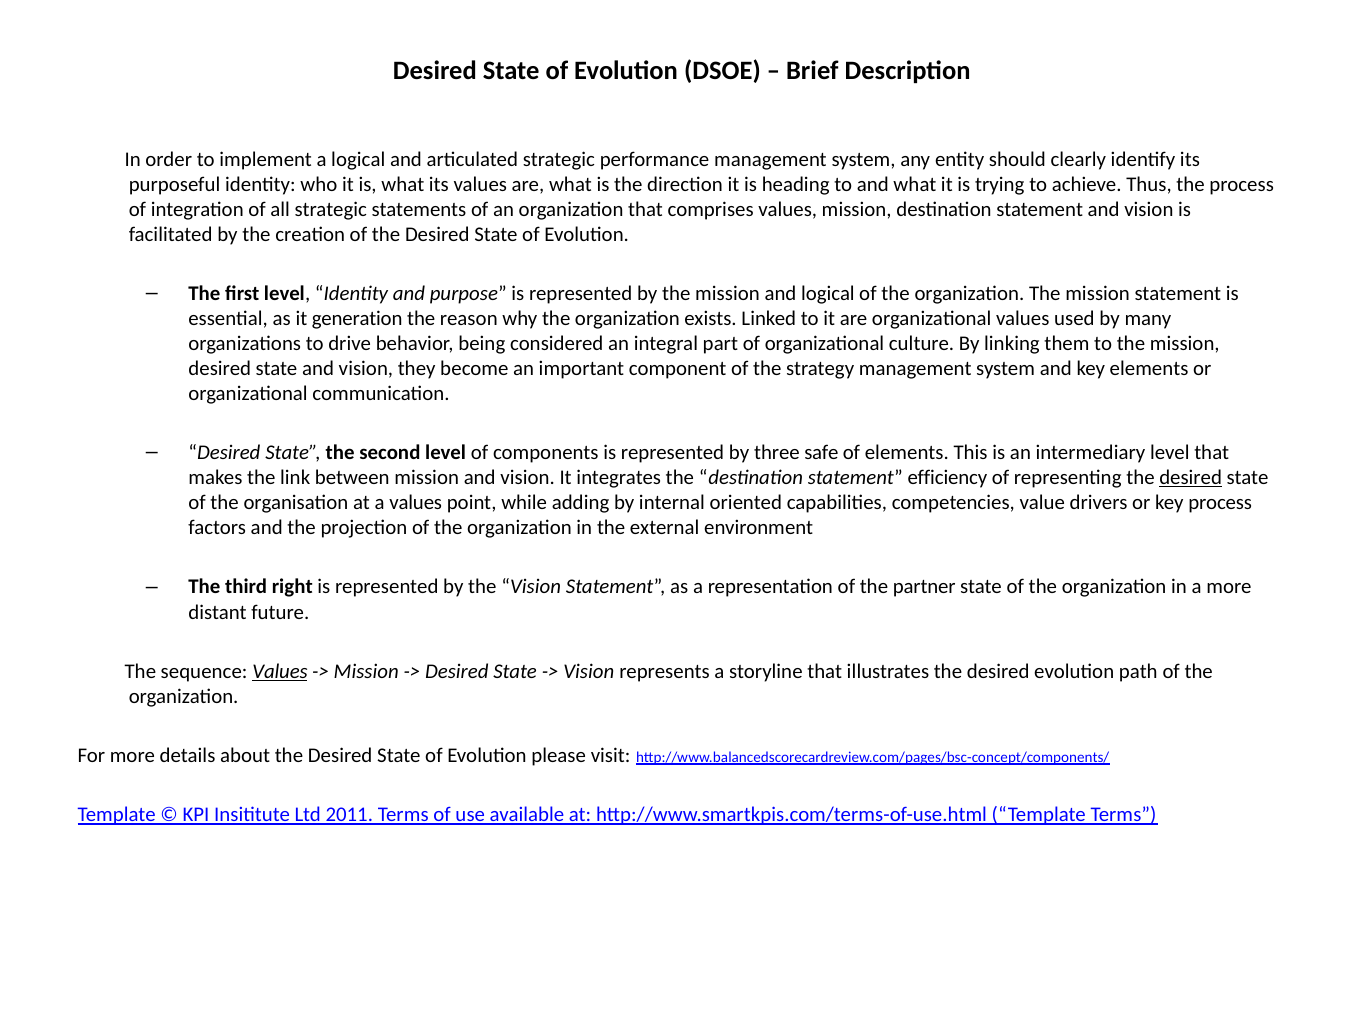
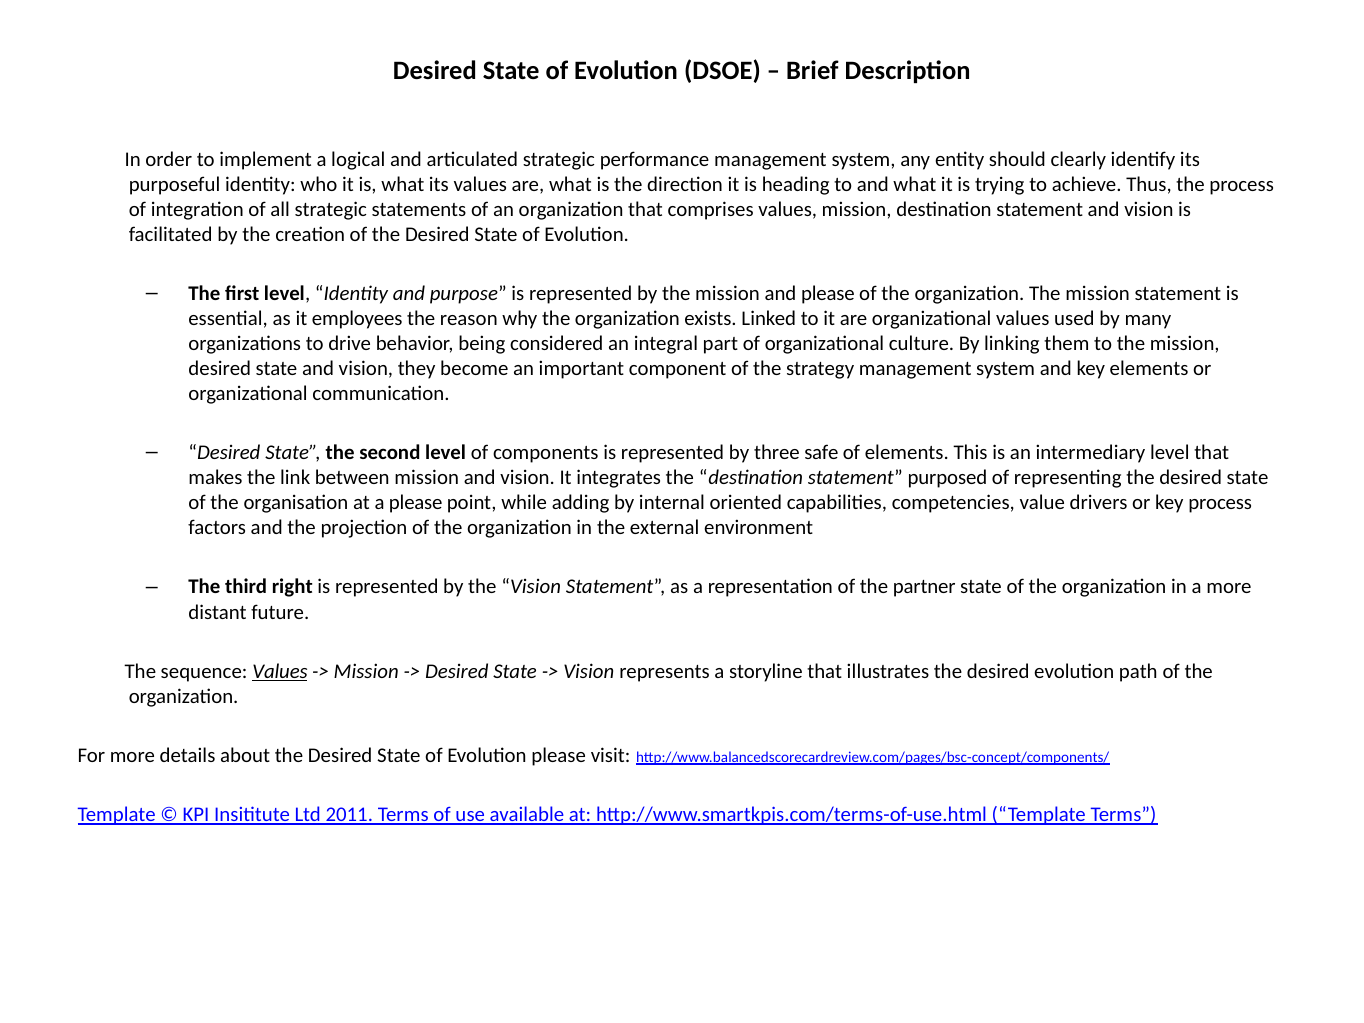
and logical: logical -> please
generation: generation -> employees
efficiency: efficiency -> purposed
desired at (1191, 478) underline: present -> none
a values: values -> please
